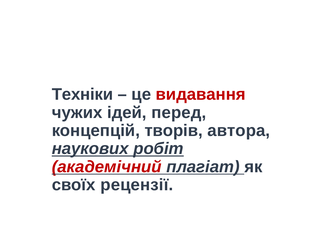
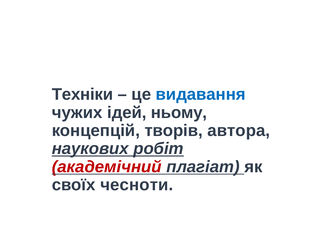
видавання colour: red -> blue
перед: перед -> ньому
рецензії: рецензії -> чесноти
